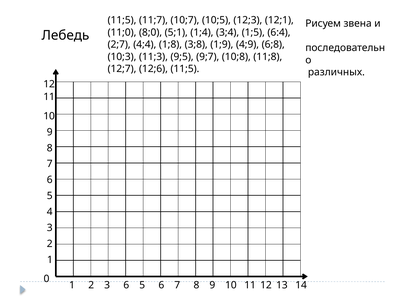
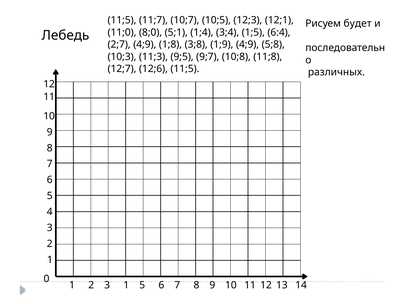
звена: звена -> будет
2;7 4;4: 4;4 -> 4;9
6;8: 6;8 -> 5;8
3 6: 6 -> 1
